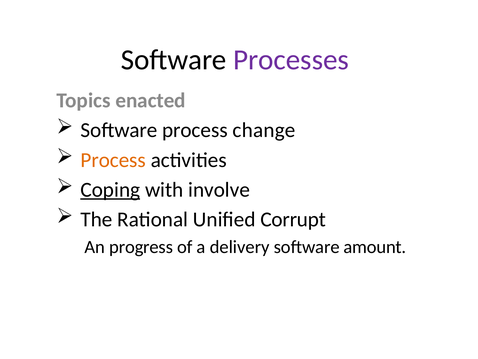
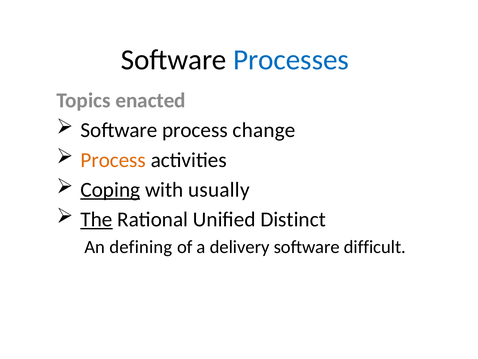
Processes colour: purple -> blue
involve: involve -> usually
The underline: none -> present
Corrupt: Corrupt -> Distinct
progress: progress -> defining
amount: amount -> difficult
